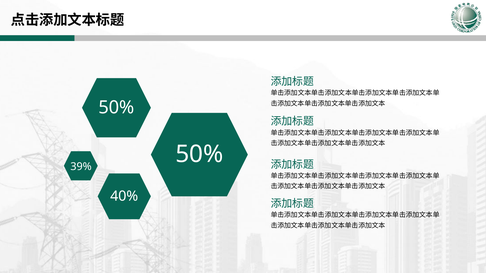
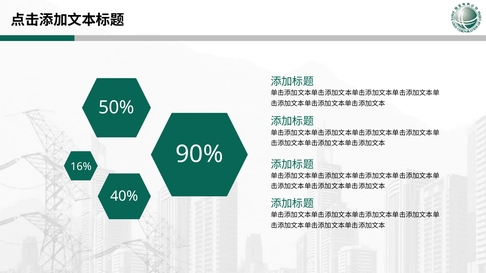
50% at (199, 154): 50% -> 90%
39%: 39% -> 16%
